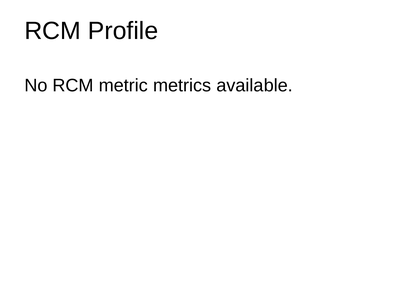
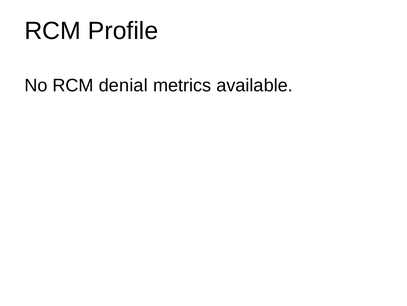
metric: metric -> denial
